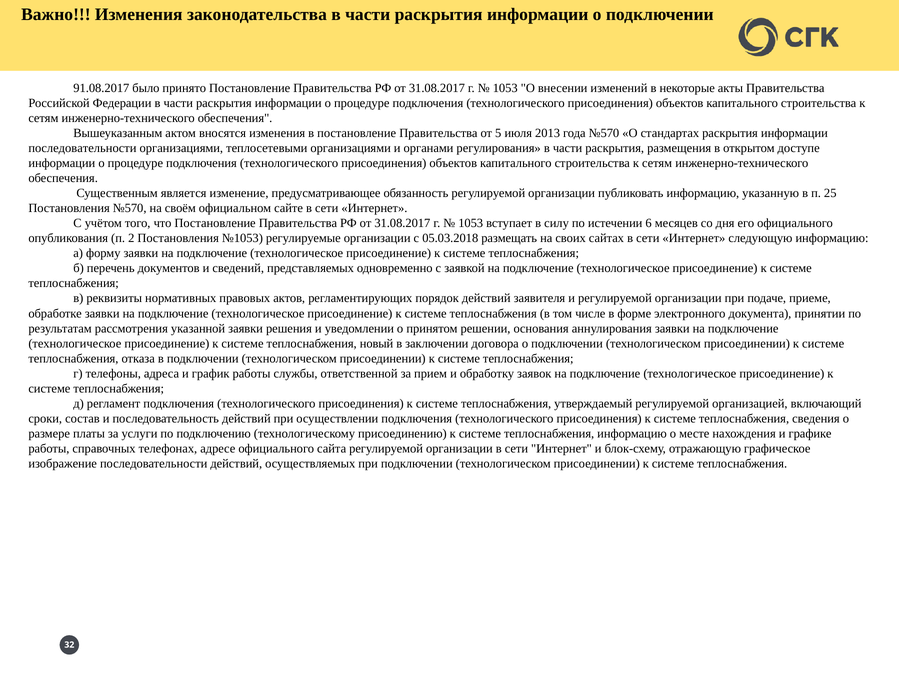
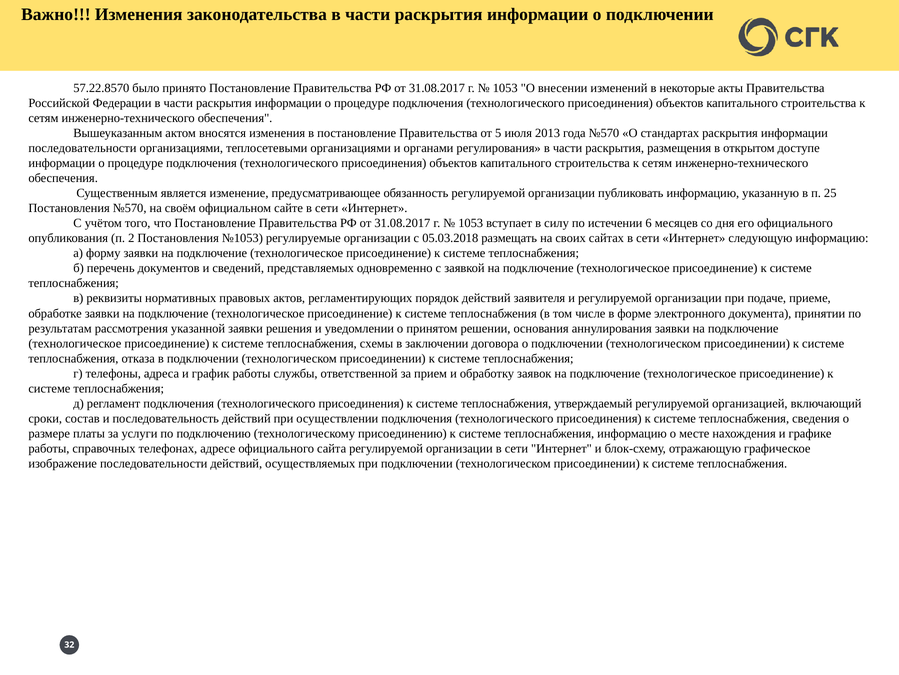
91.08.2017: 91.08.2017 -> 57.22.8570
новый: новый -> схемы
